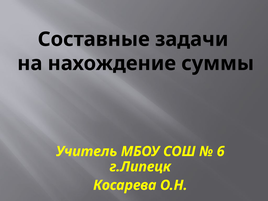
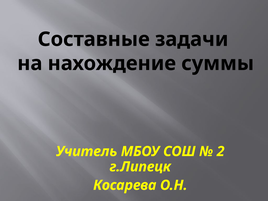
6: 6 -> 2
